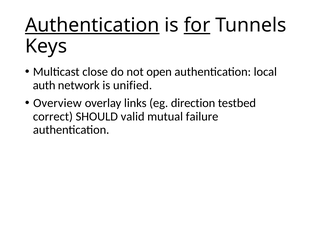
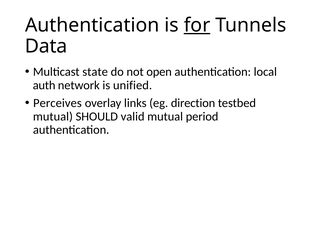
Authentication at (92, 25) underline: present -> none
Keys: Keys -> Data
close: close -> state
Overview: Overview -> Perceives
correct at (53, 116): correct -> mutual
failure: failure -> period
